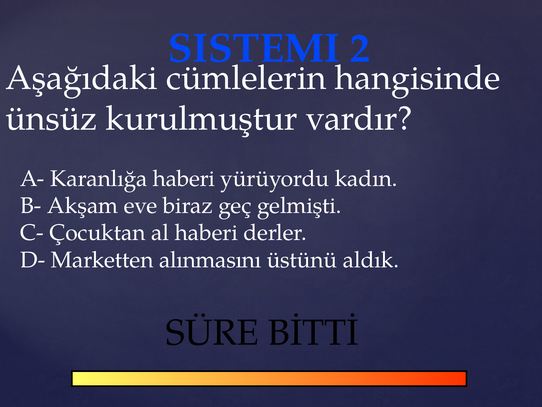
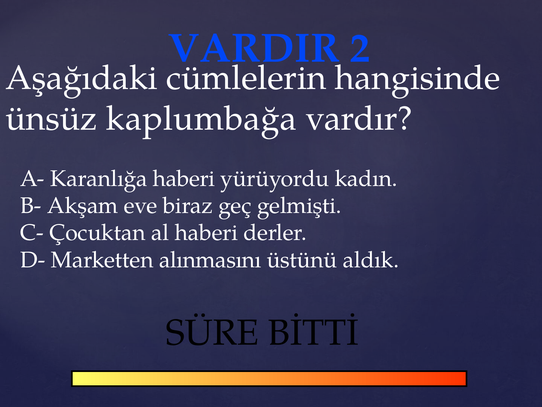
SISTEMI: SISTEMI -> VARDIR
kurulmuştur: kurulmuştur -> kaplumbağa
